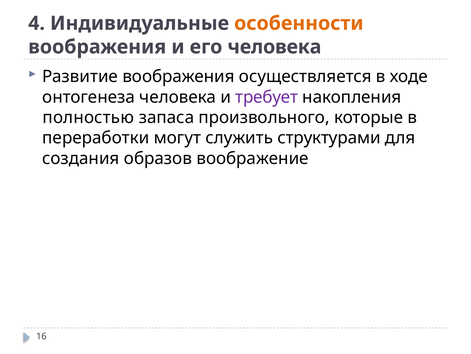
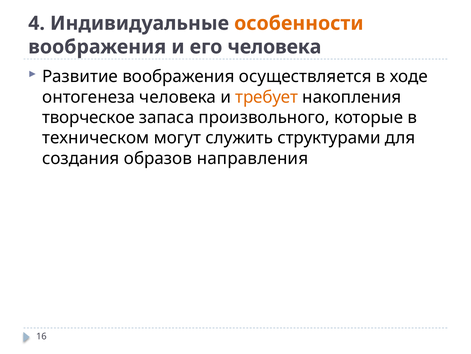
требует colour: purple -> orange
полностью: полностью -> творческое
переработки: переработки -> техническом
воображение: воображение -> направления
